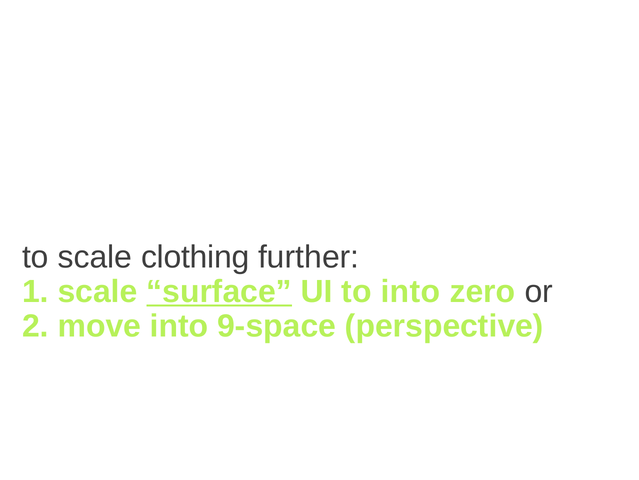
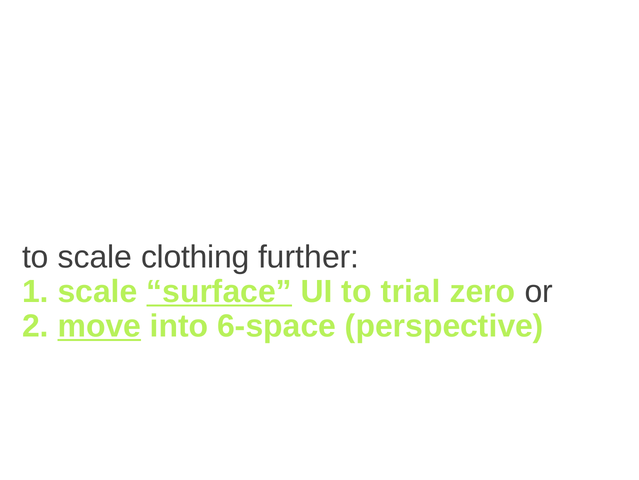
to into: into -> trial
move underline: none -> present
9-space: 9-space -> 6-space
